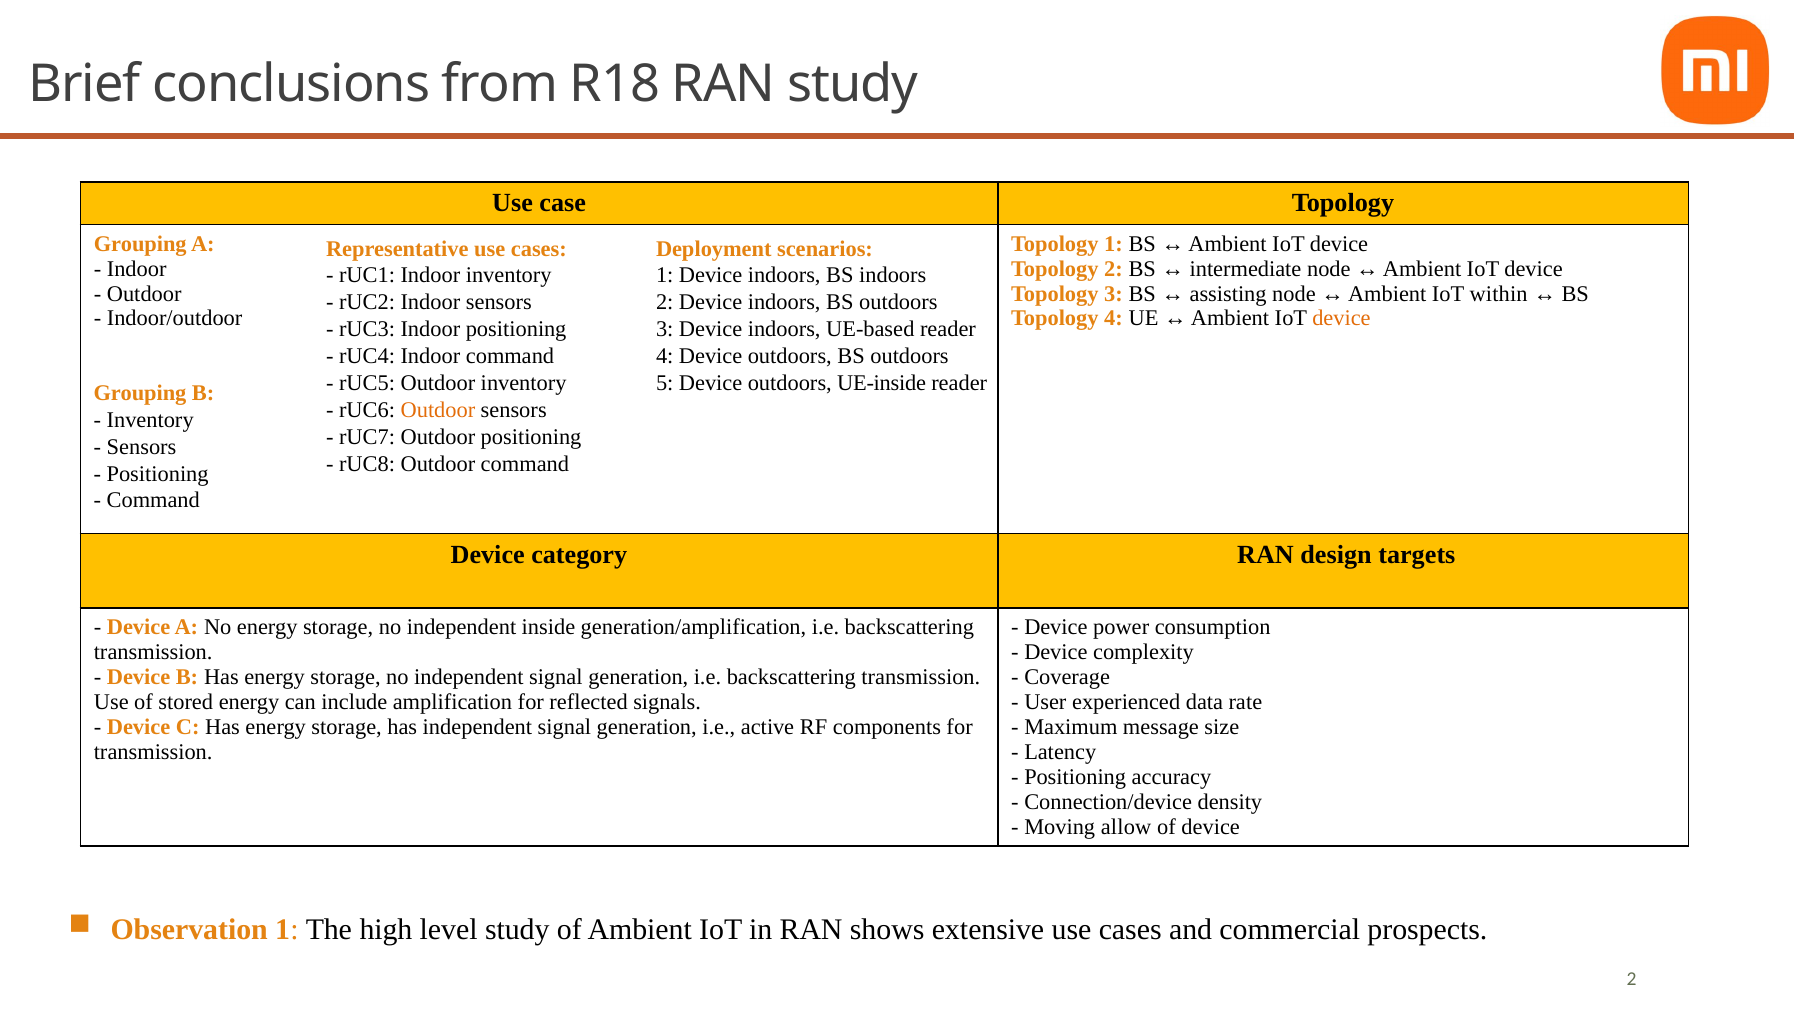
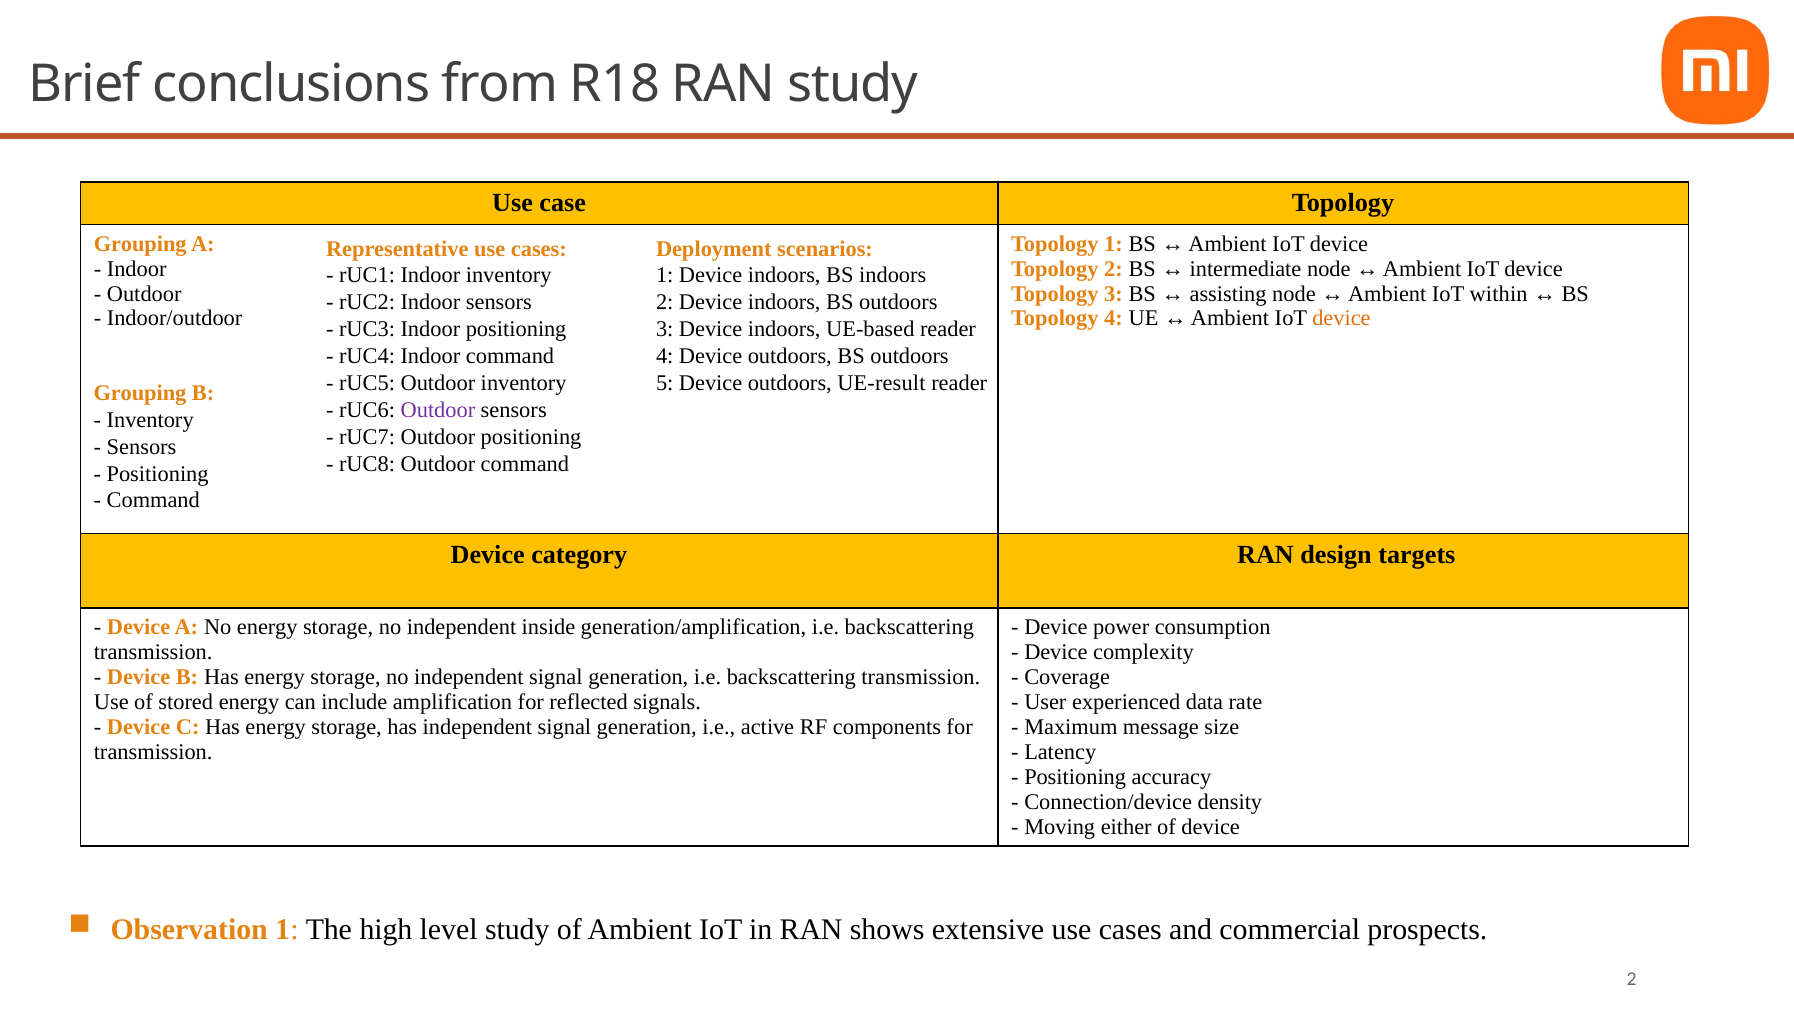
UE-inside: UE-inside -> UE-result
Outdoor at (438, 410) colour: orange -> purple
allow: allow -> either
